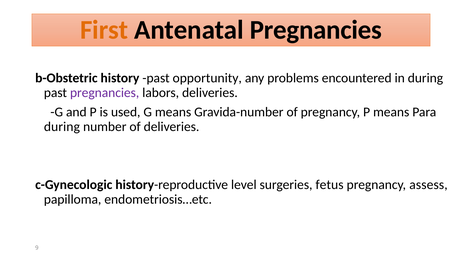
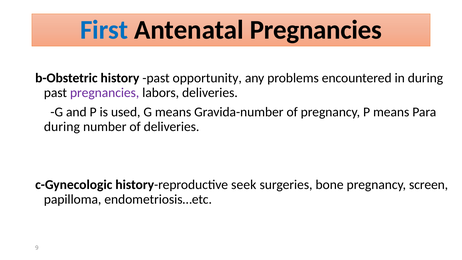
First colour: orange -> blue
level: level -> seek
fetus: fetus -> bone
assess: assess -> screen
